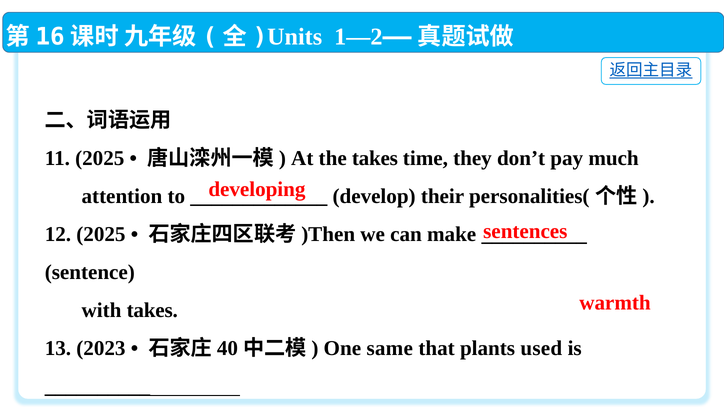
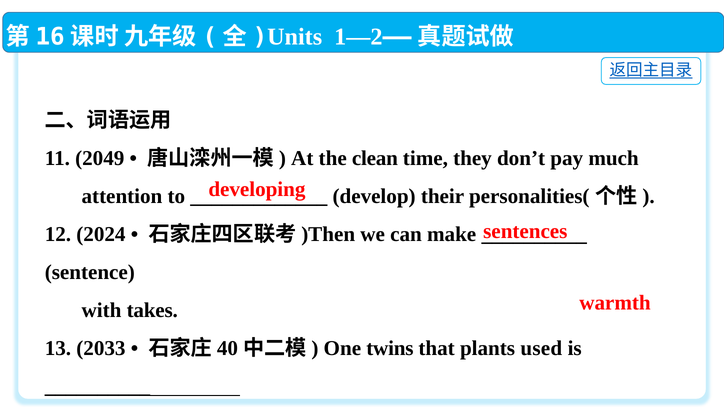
11 2025: 2025 -> 2049
the takes: takes -> clean
12 2025: 2025 -> 2024
2023: 2023 -> 2033
same: same -> twins
